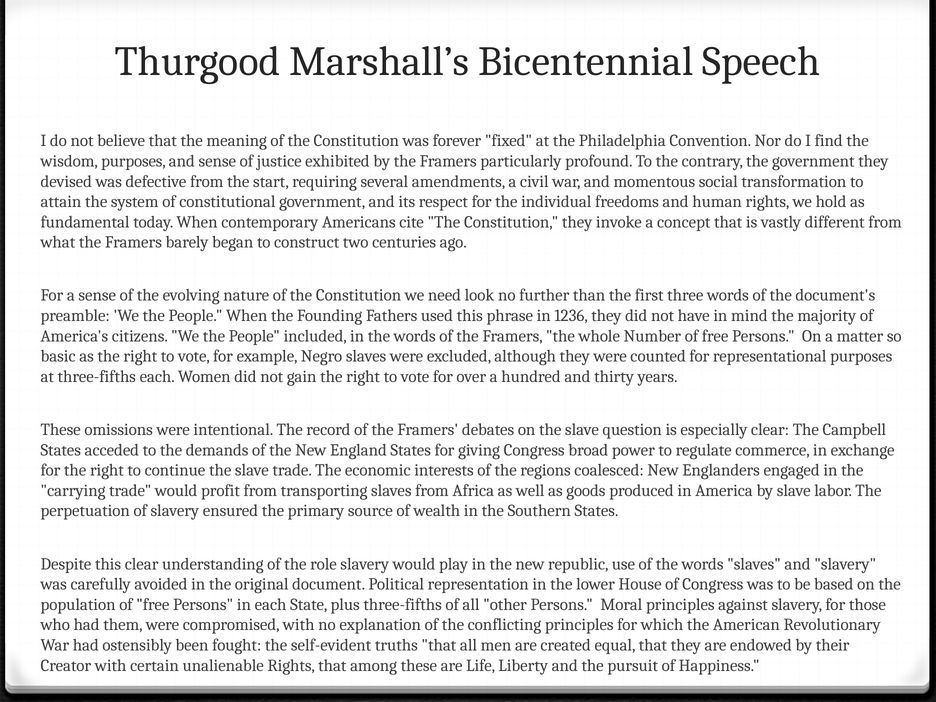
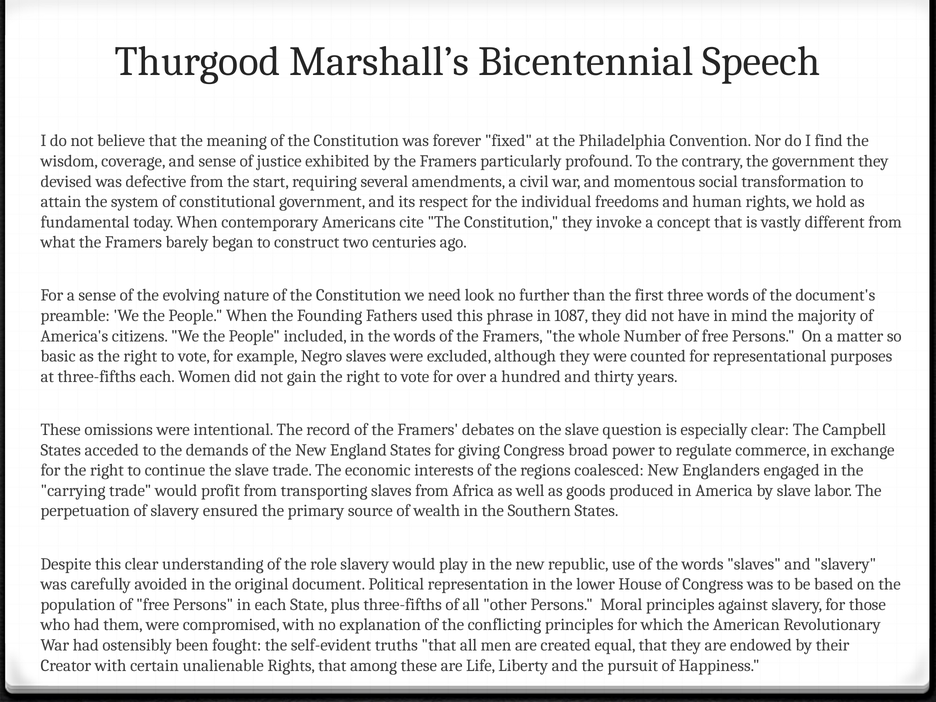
wisdom purposes: purposes -> coverage
1236: 1236 -> 1087
